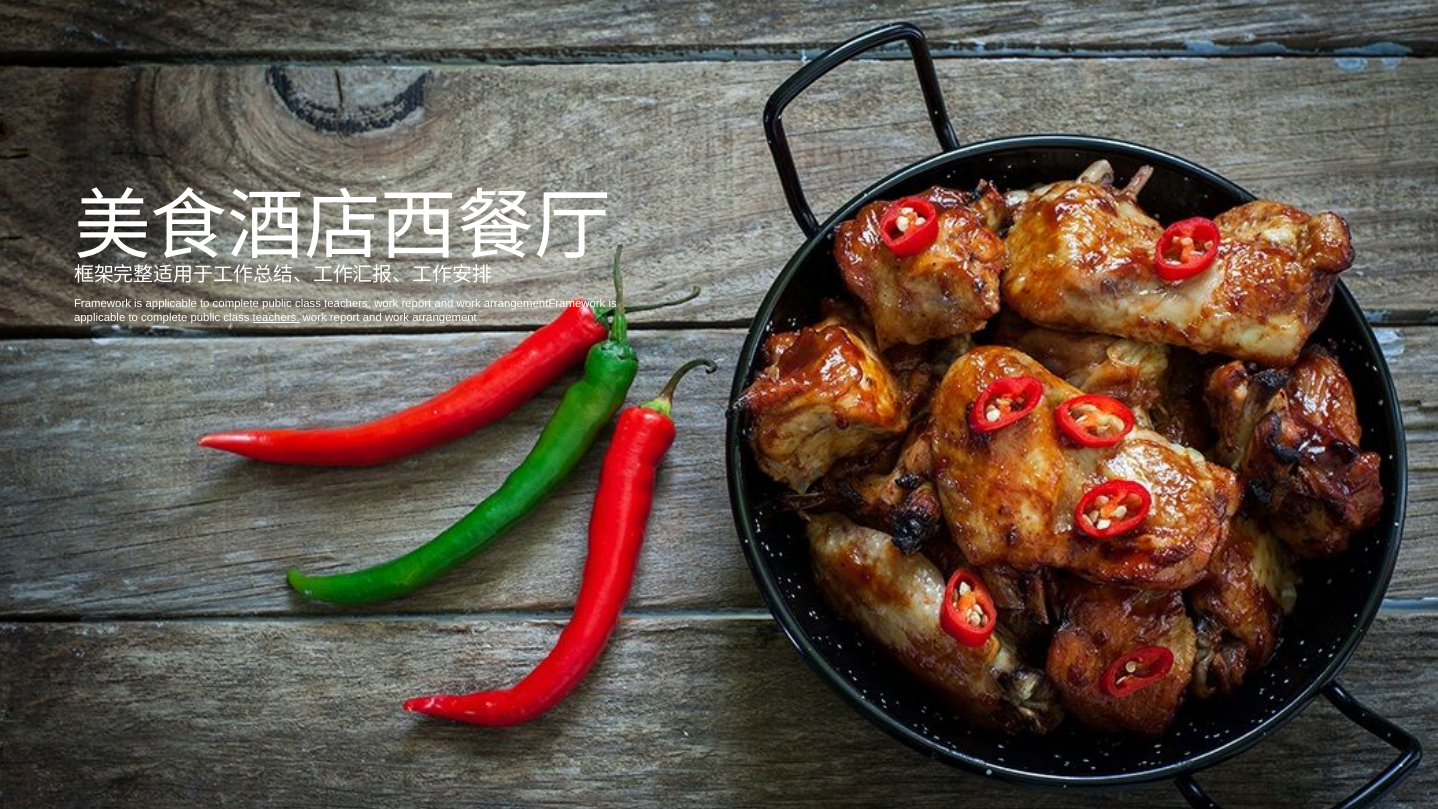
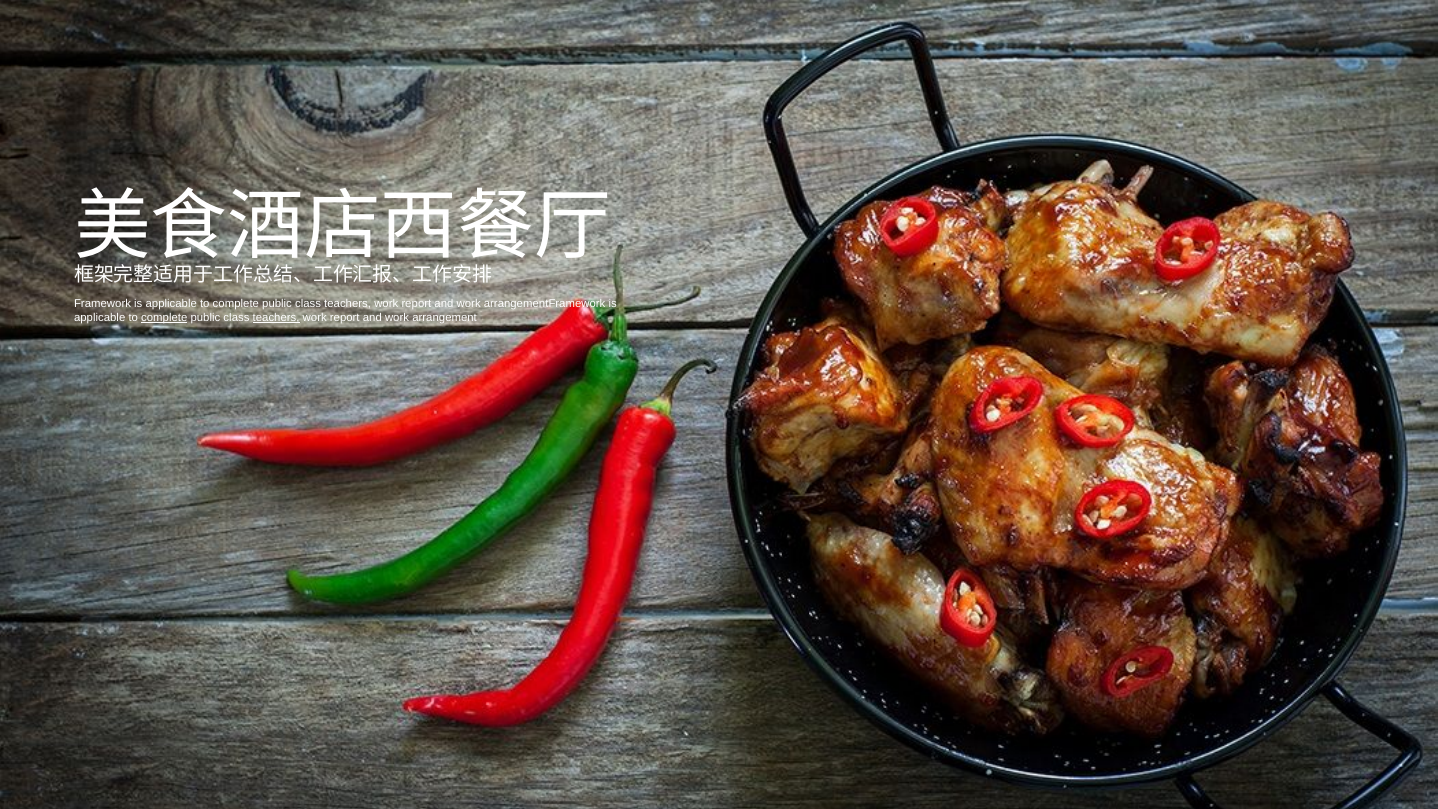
complete at (164, 318) underline: none -> present
